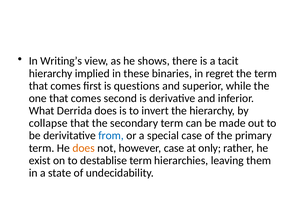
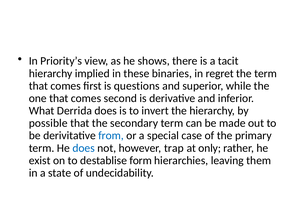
Writing’s: Writing’s -> Priority’s
collapse: collapse -> possible
does at (84, 148) colour: orange -> blue
however case: case -> trap
destablise term: term -> form
